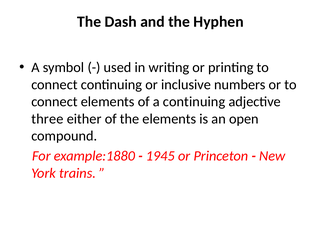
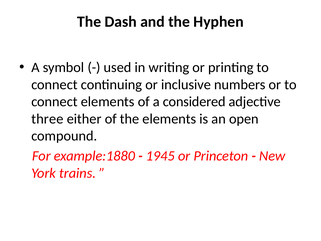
a continuing: continuing -> considered
